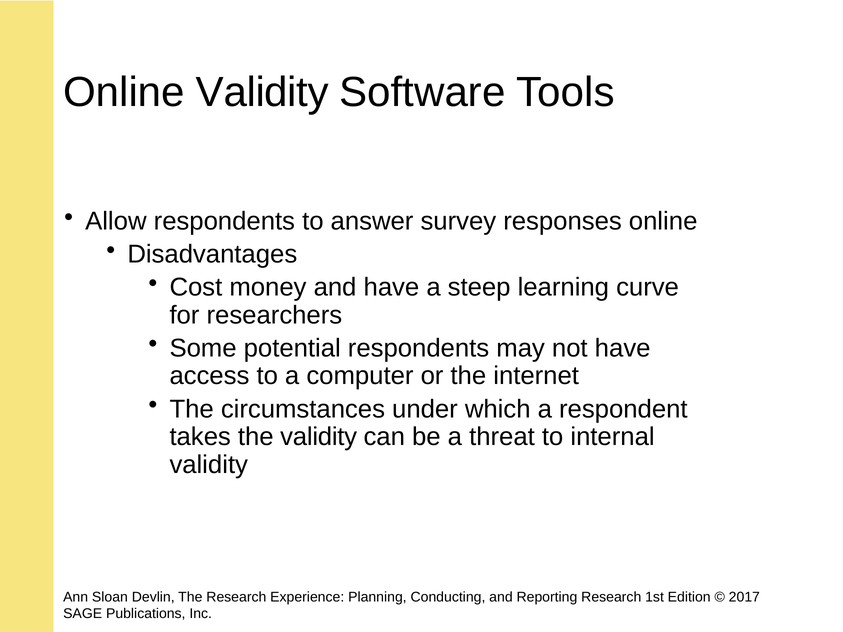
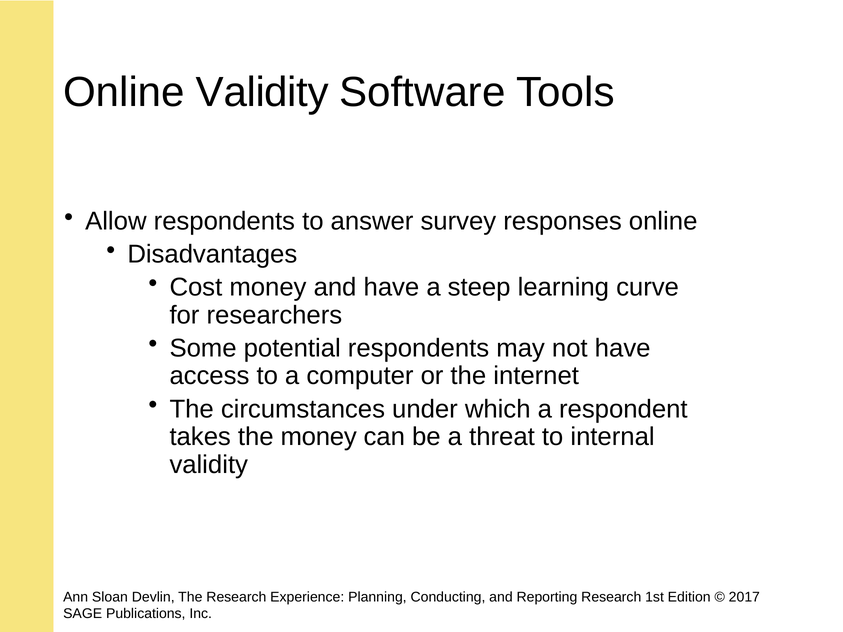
the validity: validity -> money
